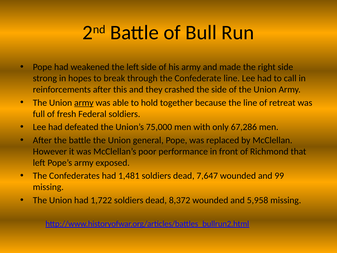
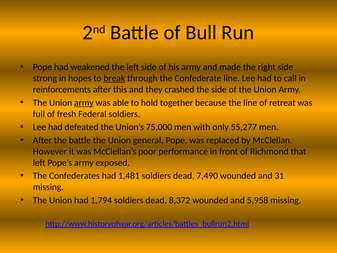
break underline: none -> present
67,286: 67,286 -> 55,277
7,647: 7,647 -> 7,490
99: 99 -> 31
1,722: 1,722 -> 1,794
